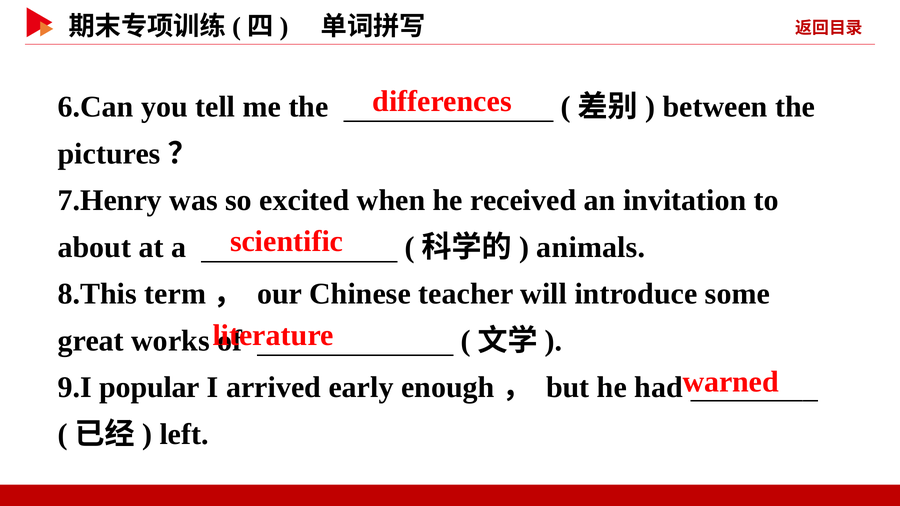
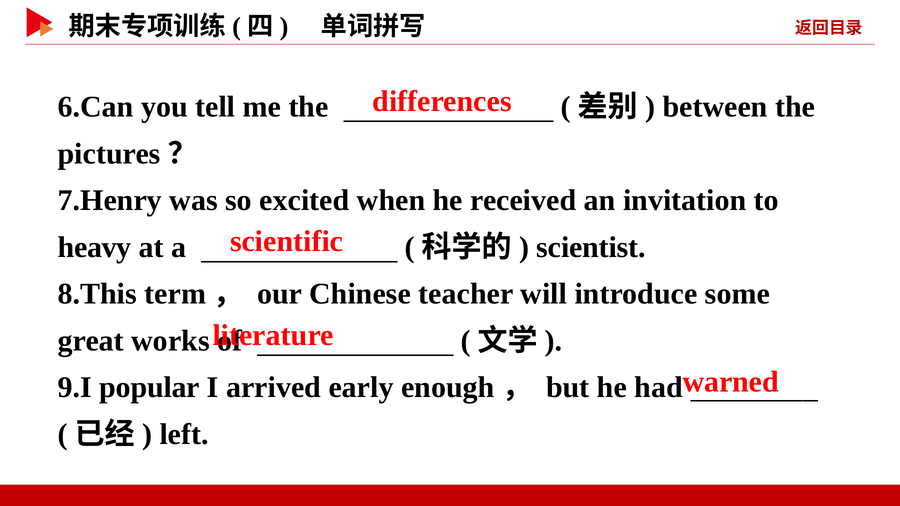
about: about -> heavy
animals: animals -> scientist
